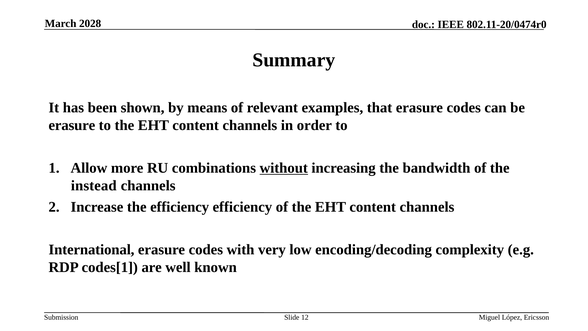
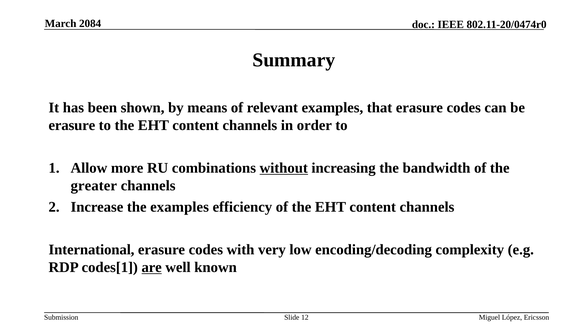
2028: 2028 -> 2084
instead: instead -> greater
the efficiency: efficiency -> examples
are underline: none -> present
